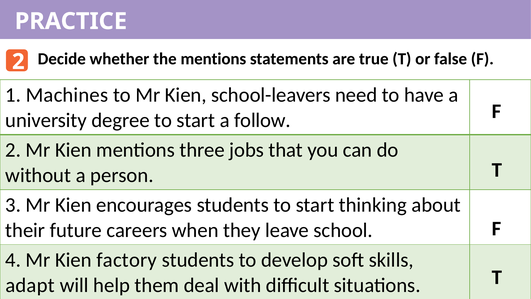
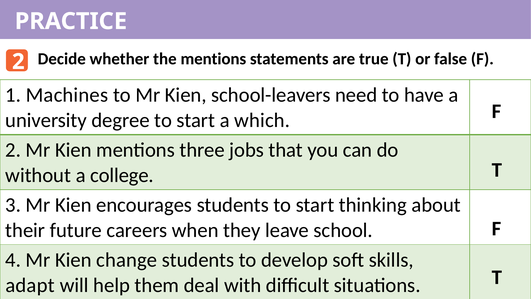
follow: follow -> which
person: person -> college
factory: factory -> change
